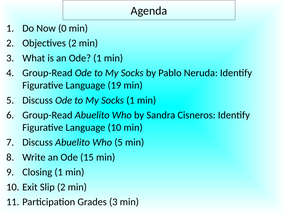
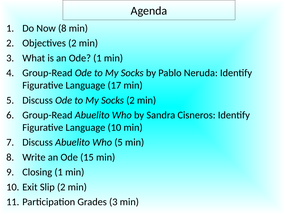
Now 0: 0 -> 8
19: 19 -> 17
Socks 1: 1 -> 2
